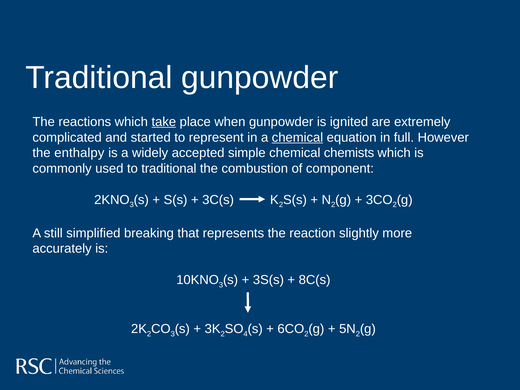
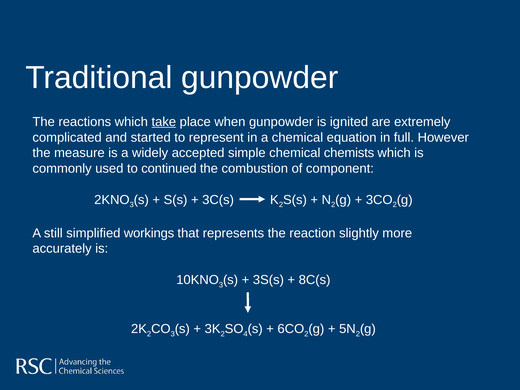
chemical at (297, 137) underline: present -> none
enthalpy: enthalpy -> measure
to traditional: traditional -> continued
breaking: breaking -> workings
